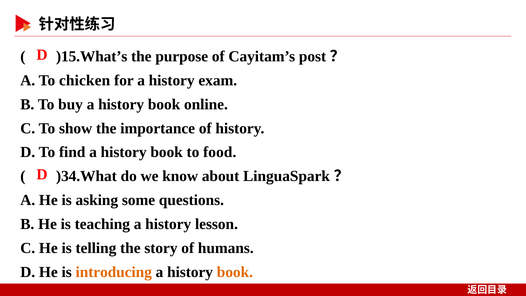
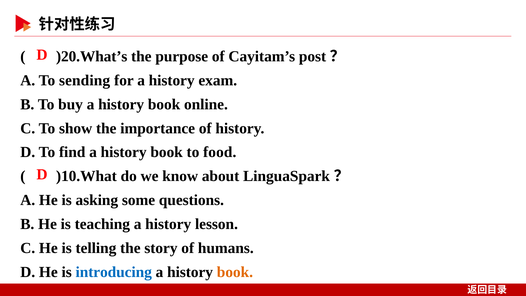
)15.What’s: )15.What’s -> )20.What’s
chicken: chicken -> sending
)34.What: )34.What -> )10.What
introducing colour: orange -> blue
